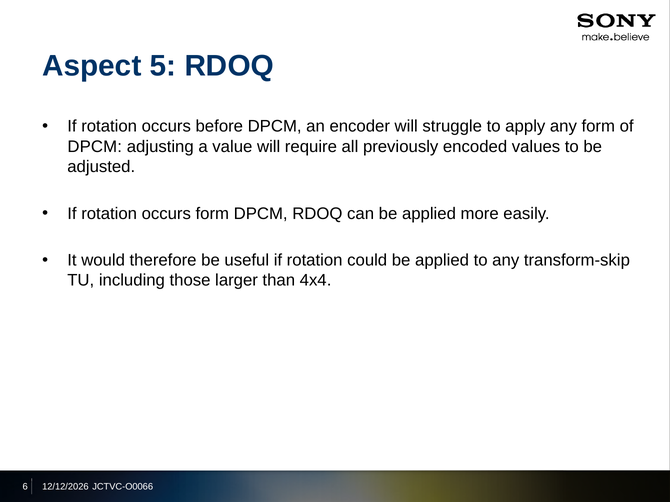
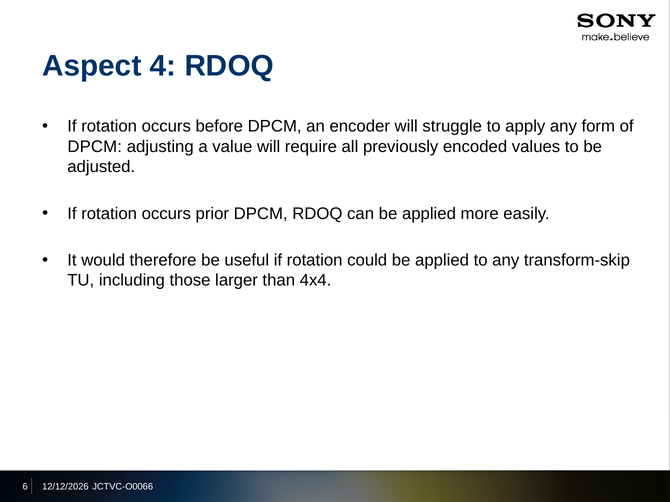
5: 5 -> 4
occurs form: form -> prior
